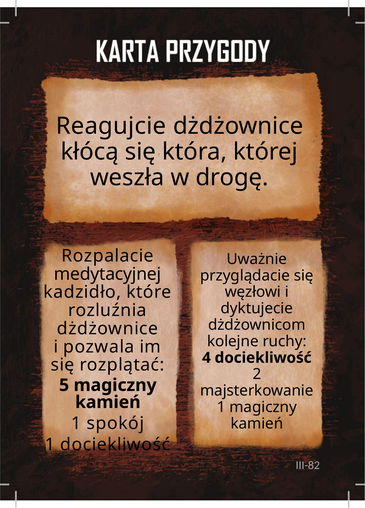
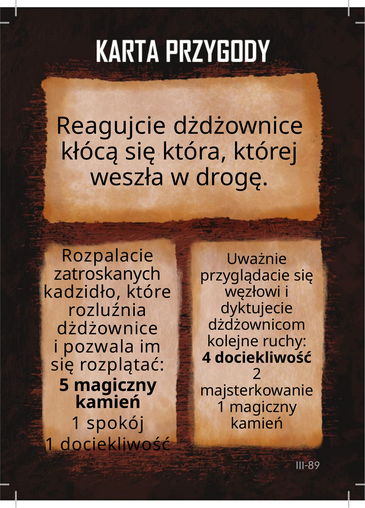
medytacyjnej: medytacyjnej -> zatroskanych
III-82: III-82 -> III-89
